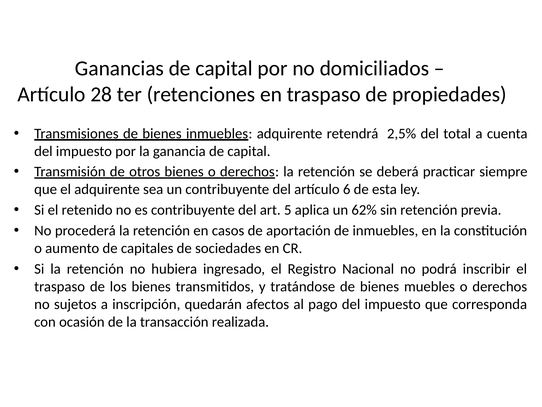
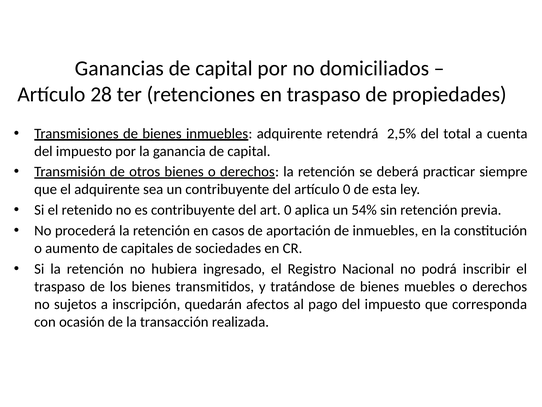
artículo 6: 6 -> 0
art 5: 5 -> 0
62%: 62% -> 54%
